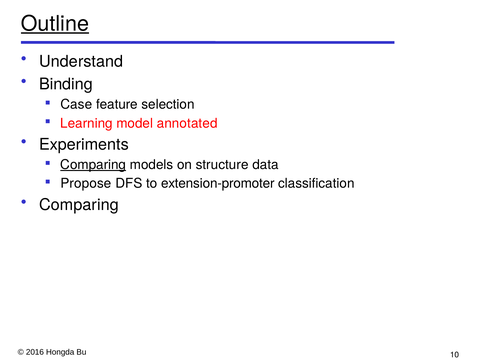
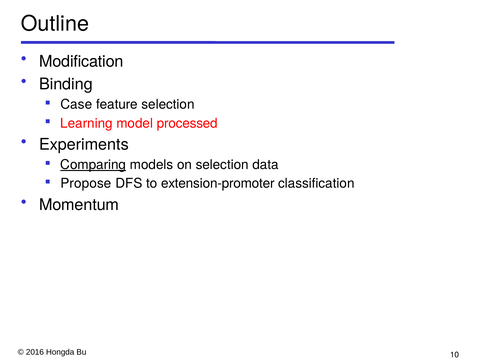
Outline underline: present -> none
Understand: Understand -> Modification
annotated: annotated -> processed
on structure: structure -> selection
Comparing at (79, 205): Comparing -> Momentum
